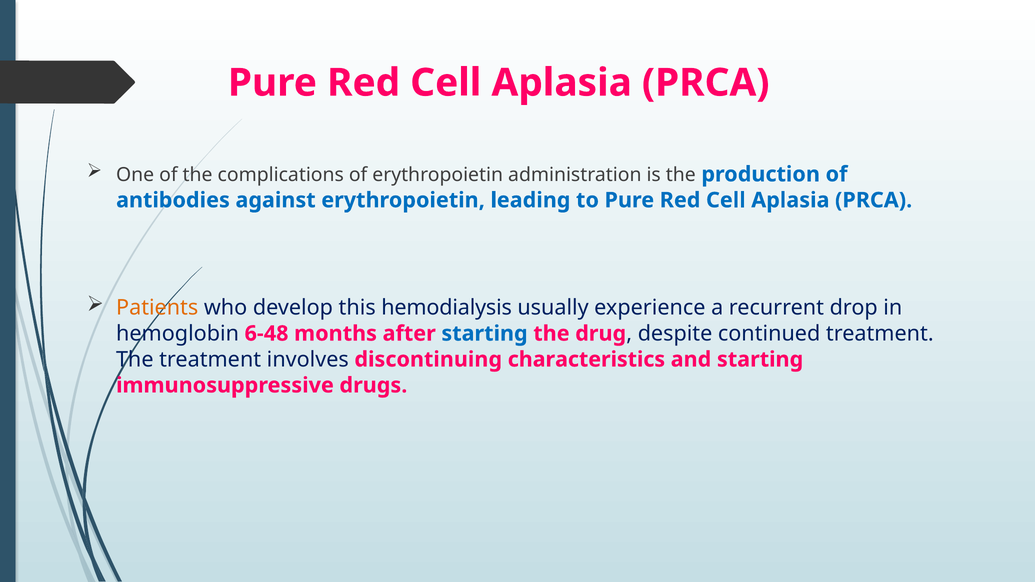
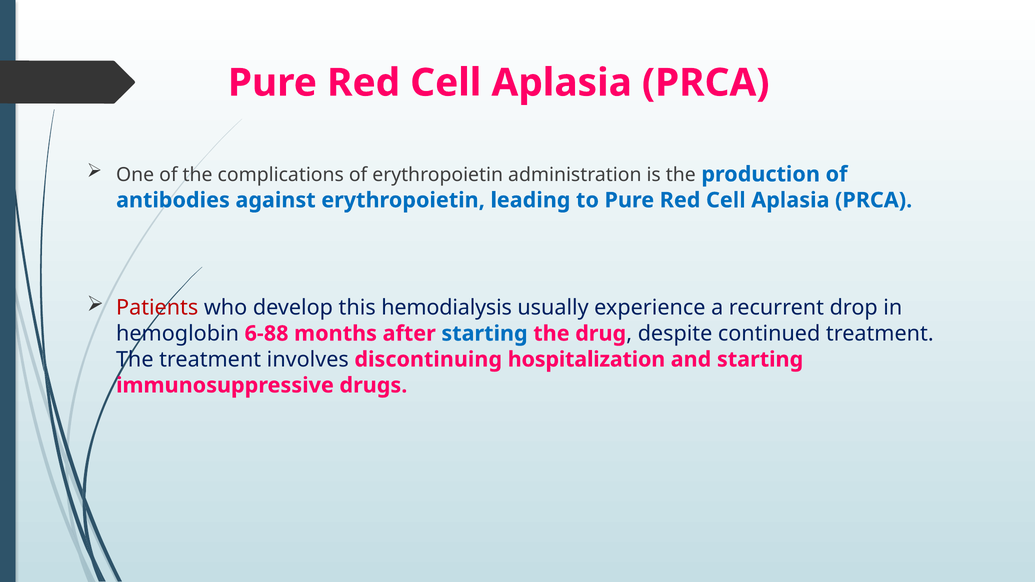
Patients colour: orange -> red
6-48: 6-48 -> 6-88
characteristics: characteristics -> hospitalization
